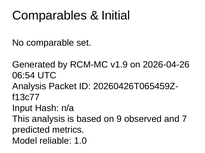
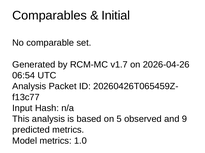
v1.9: v1.9 -> v1.7
9: 9 -> 5
7: 7 -> 9
Model reliable: reliable -> metrics
